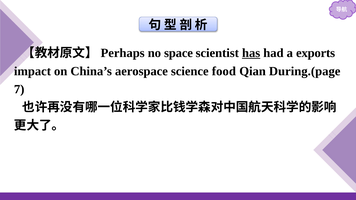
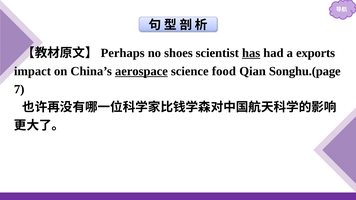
space: space -> shoes
aerospace underline: none -> present
During.(page: During.(page -> Songhu.(page
